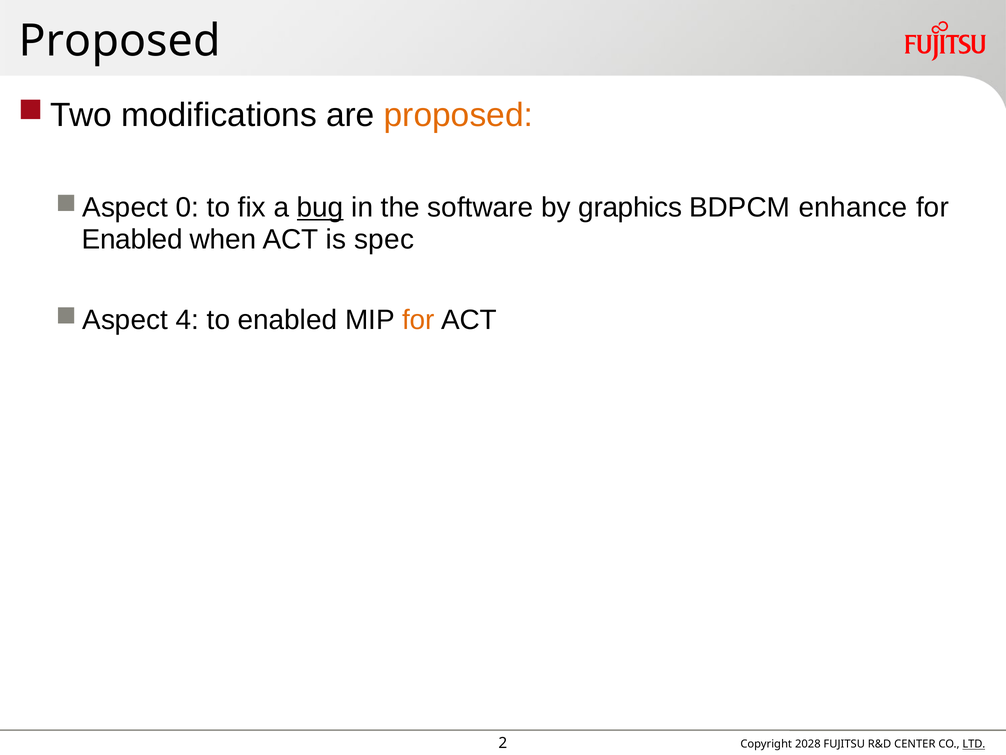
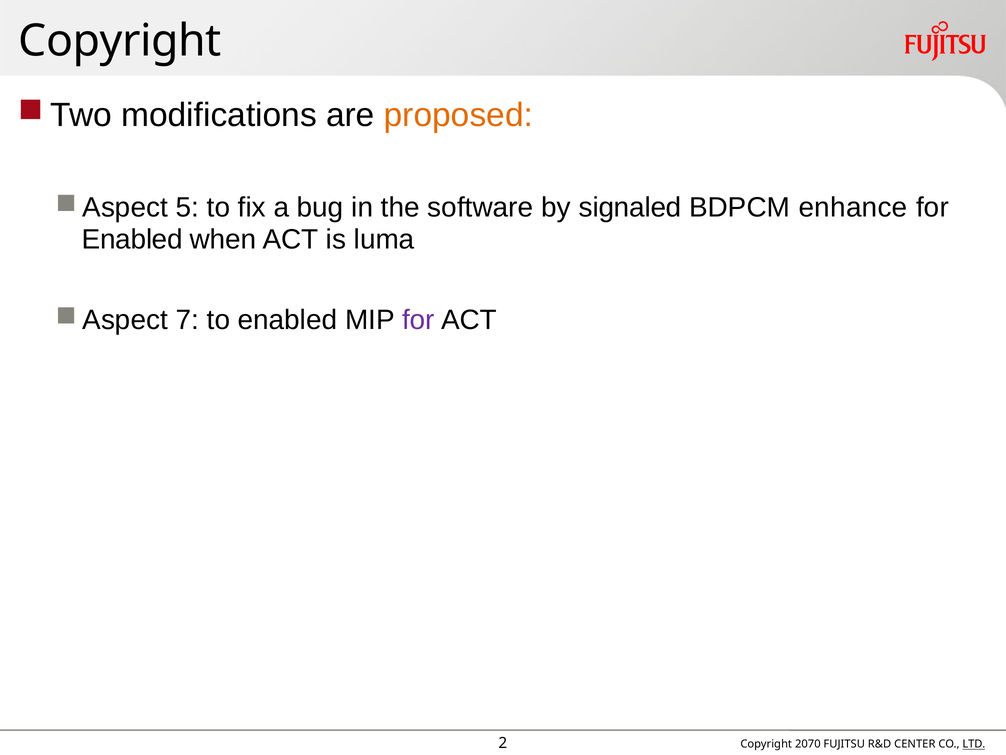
Proposed at (120, 41): Proposed -> Copyright
0: 0 -> 5
bug underline: present -> none
graphics: graphics -> signaled
spec: spec -> luma
4: 4 -> 7
for at (418, 320) colour: orange -> purple
2028: 2028 -> 2070
